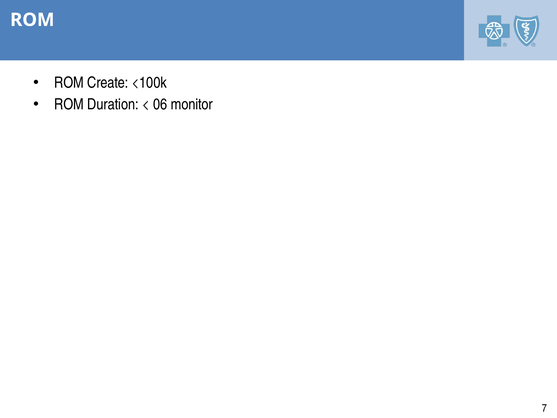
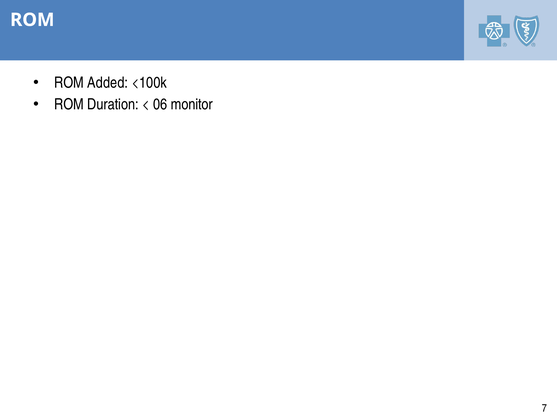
Create: Create -> Added
